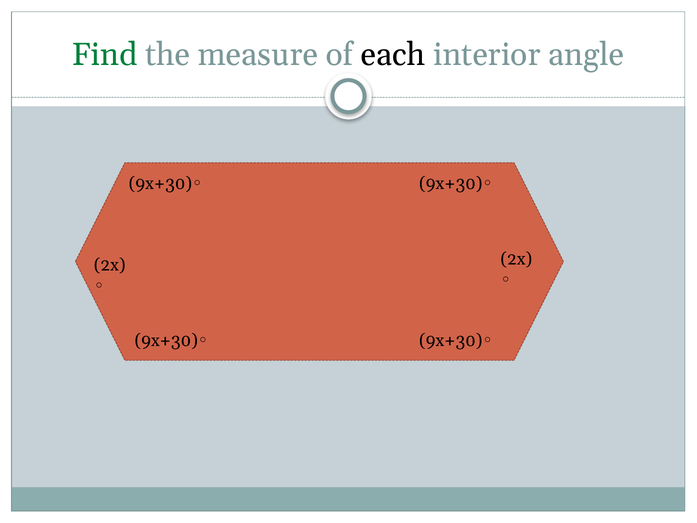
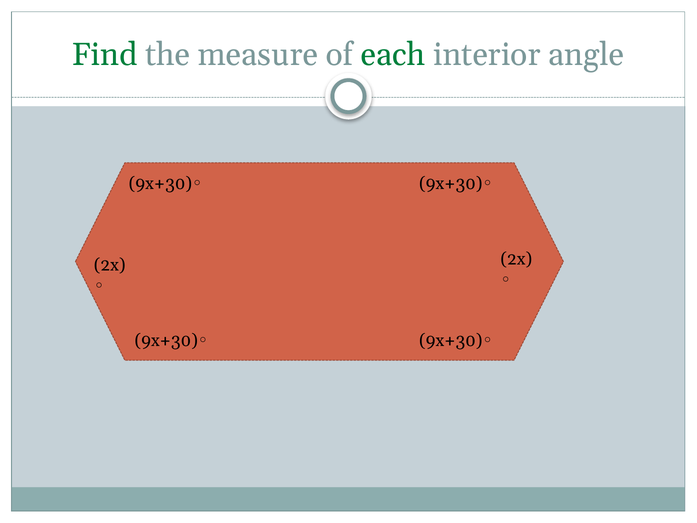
each colour: black -> green
